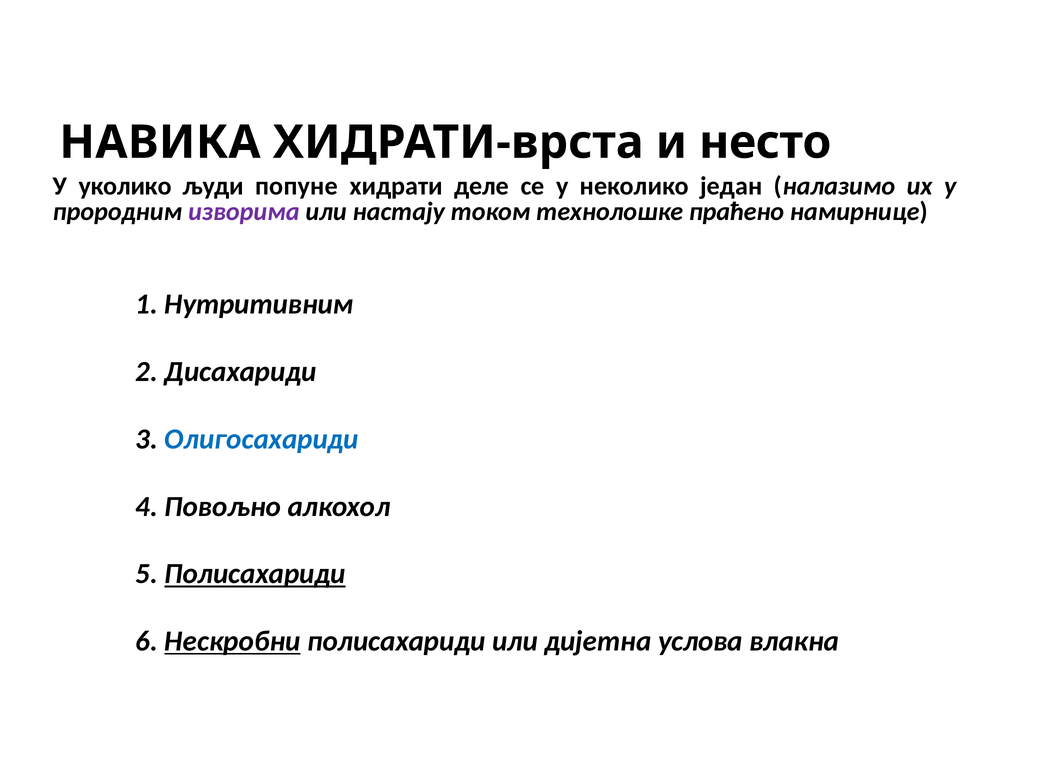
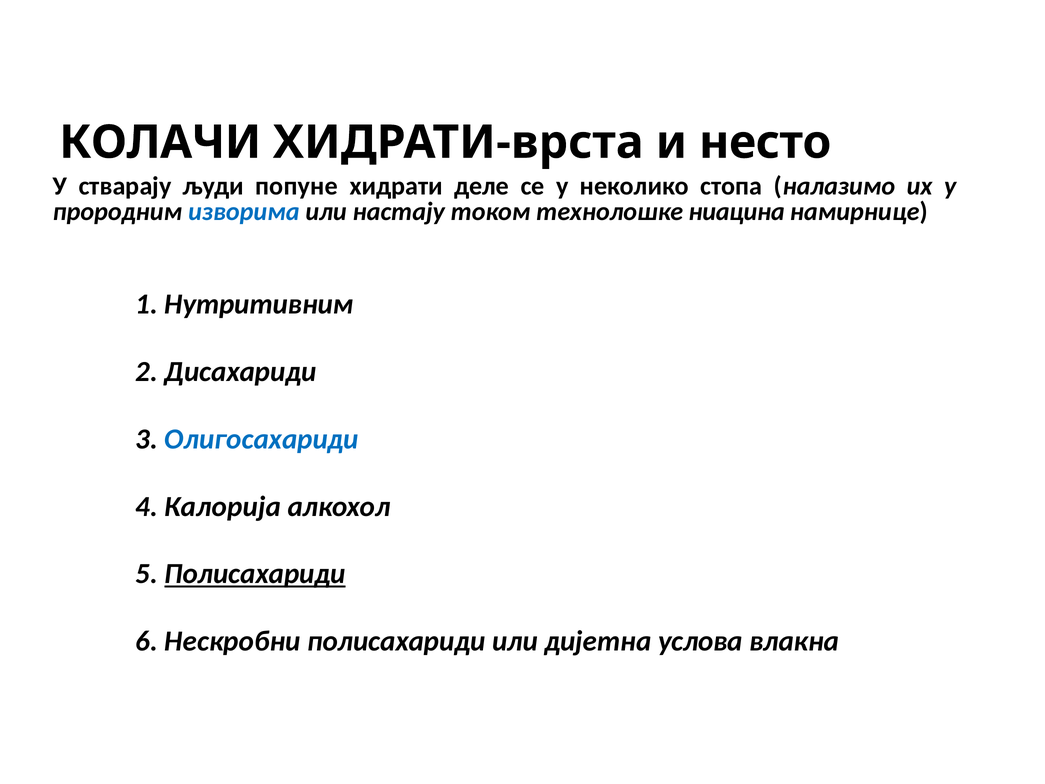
НАВИКА: НАВИКА -> КОЛАЧИ
уколико: уколико -> стварају
један: један -> стопа
изворима colour: purple -> blue
праћено: праћено -> ниацина
Повољно: Повољно -> Калорија
Нескробни underline: present -> none
